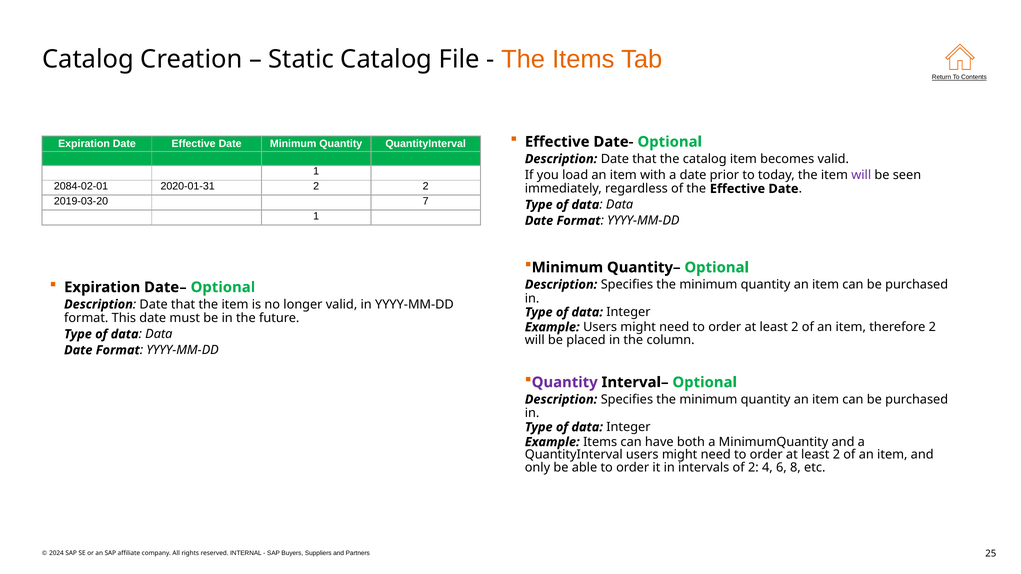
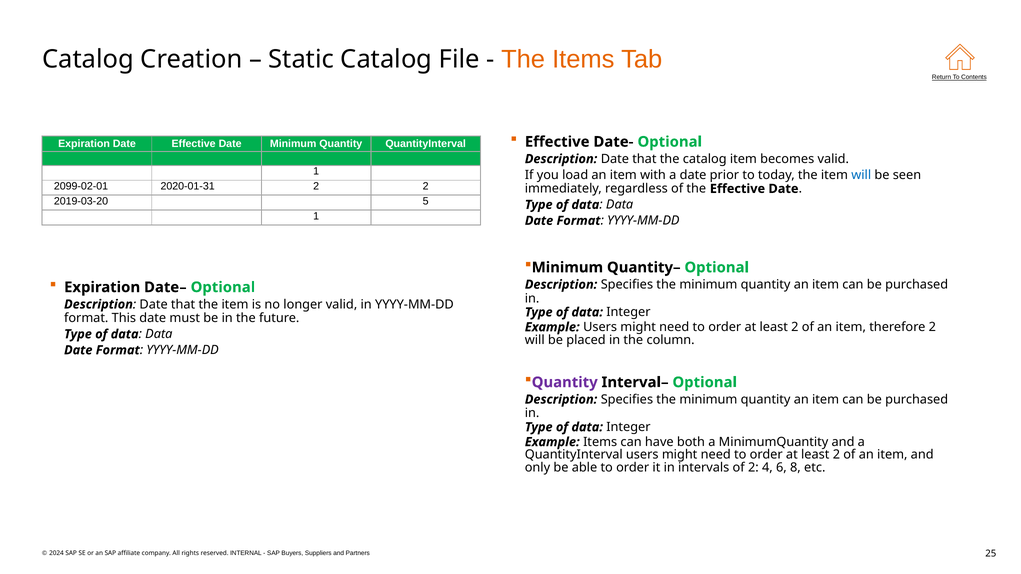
will at (861, 175) colour: purple -> blue
2084-02-01: 2084-02-01 -> 2099-02-01
7: 7 -> 5
